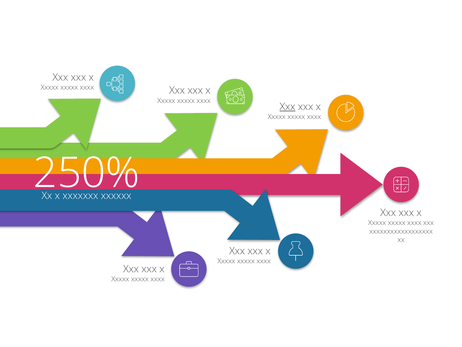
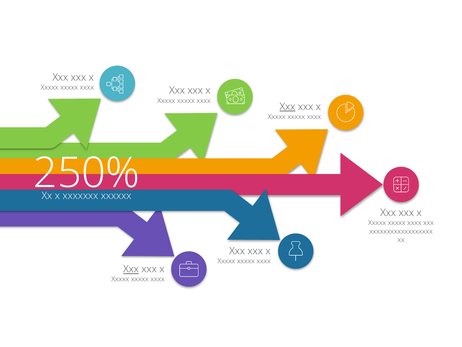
Xxx at (131, 269) underline: none -> present
